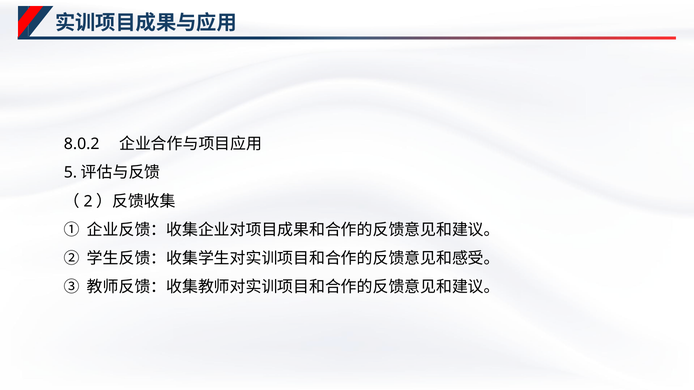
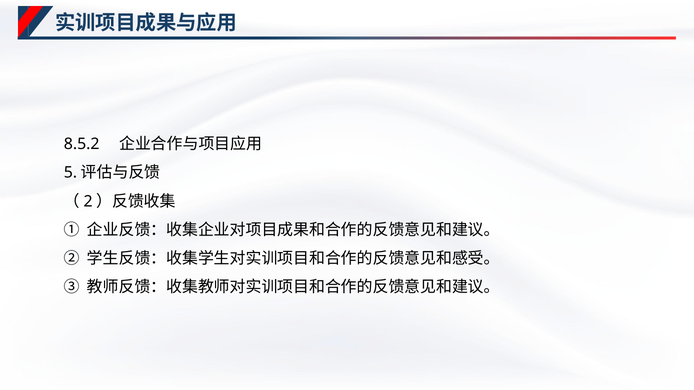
8.0.2: 8.0.2 -> 8.5.2
